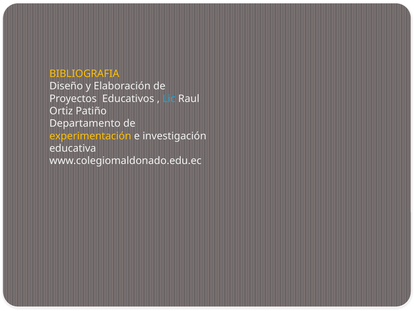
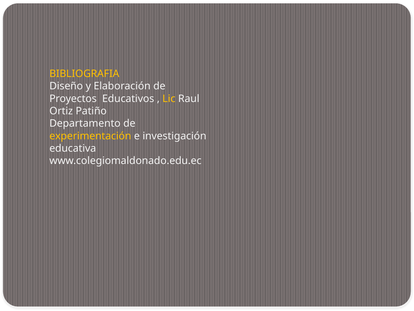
Lic colour: light blue -> yellow
